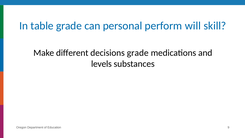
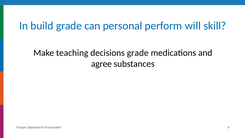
table: table -> build
different: different -> teaching
levels: levels -> agree
